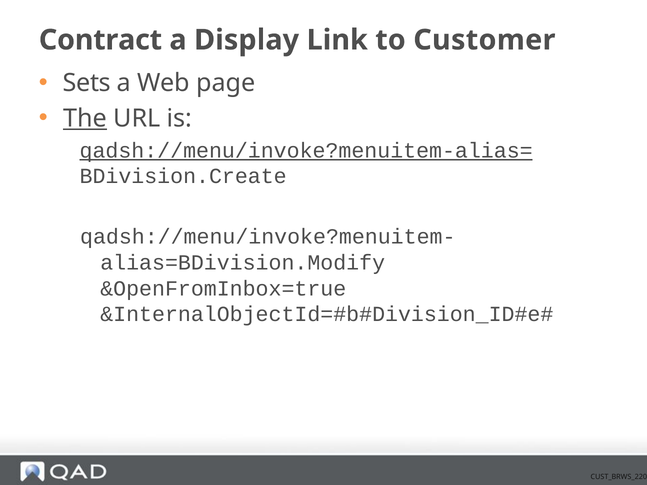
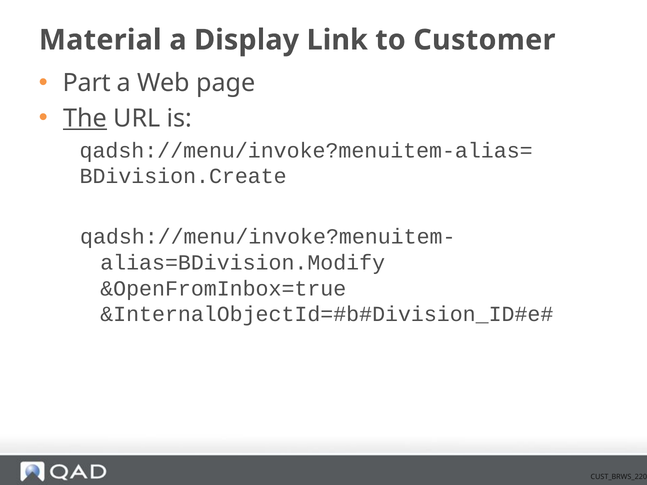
Contract: Contract -> Material
Sets: Sets -> Part
qadsh://menu/invoke?menuitem-alias= underline: present -> none
